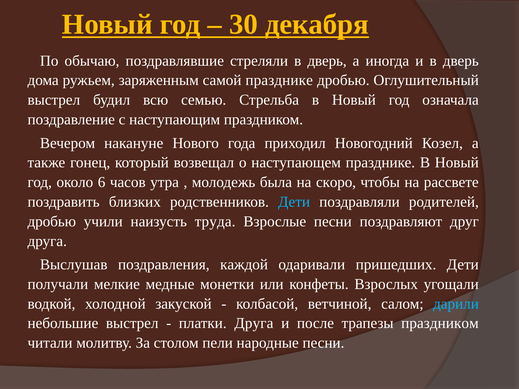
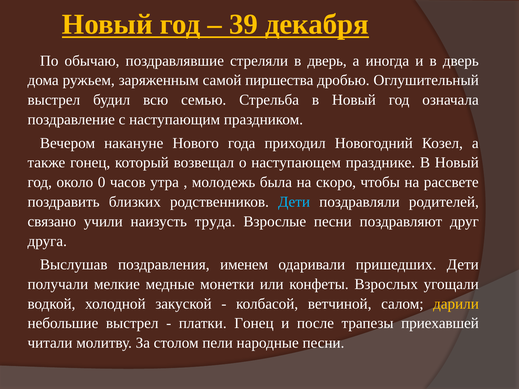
30: 30 -> 39
самой празднике: празднике -> пиршества
6: 6 -> 0
дробью at (52, 222): дробью -> связано
каждой: каждой -> именем
дарили colour: light blue -> yellow
платки Друга: Друга -> Гонец
трапезы праздником: праздником -> приехавшей
